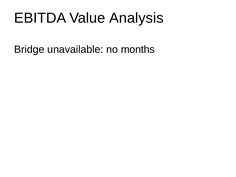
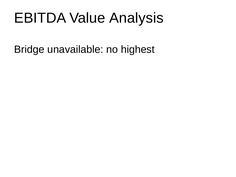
months: months -> highest
